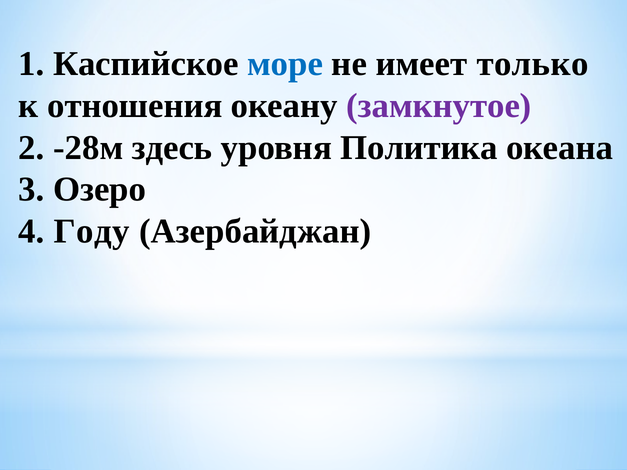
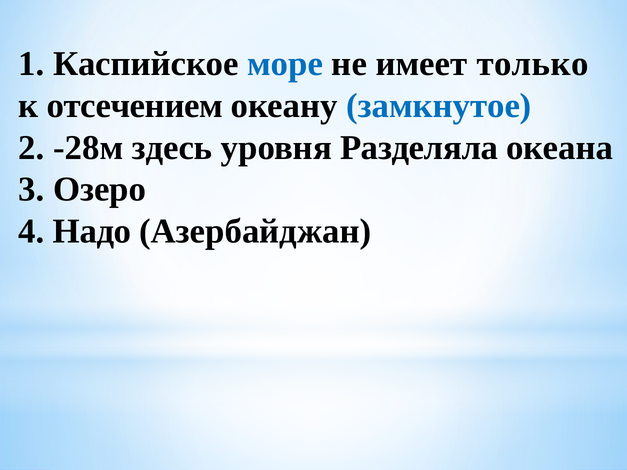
отношения: отношения -> отсечением
замкнутое colour: purple -> blue
Политика: Политика -> Разделяла
Году: Году -> Надо
